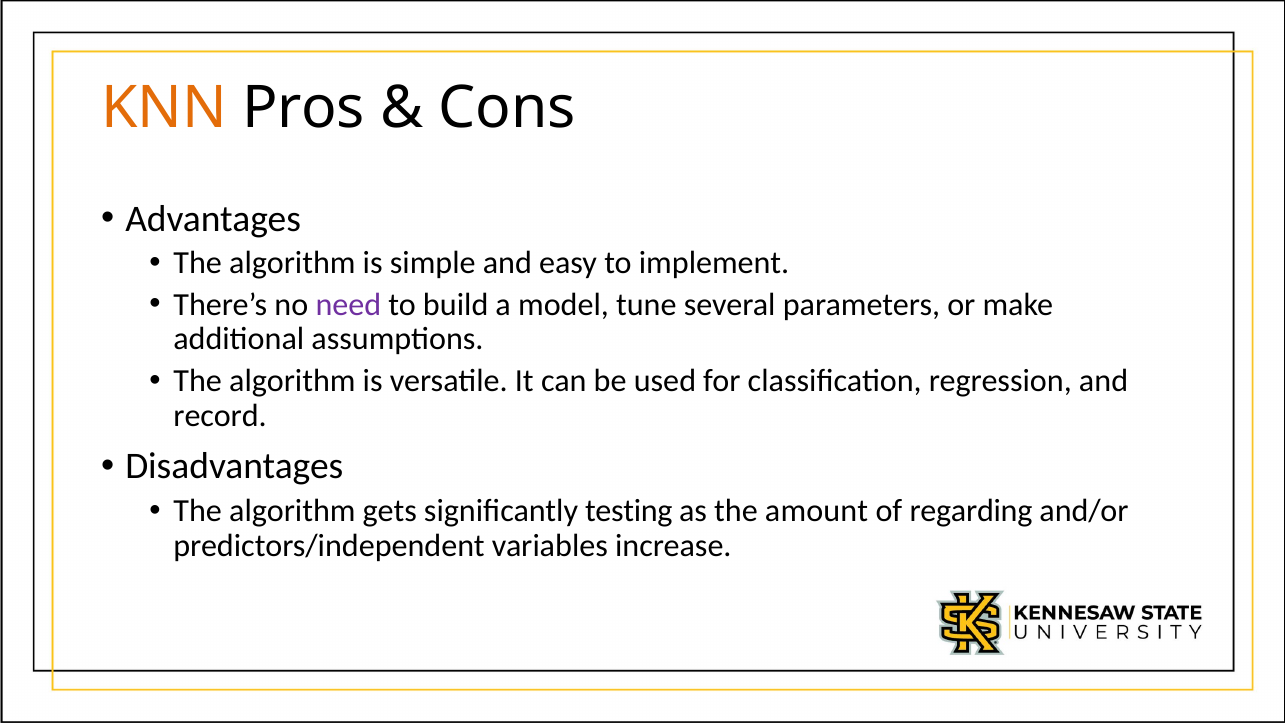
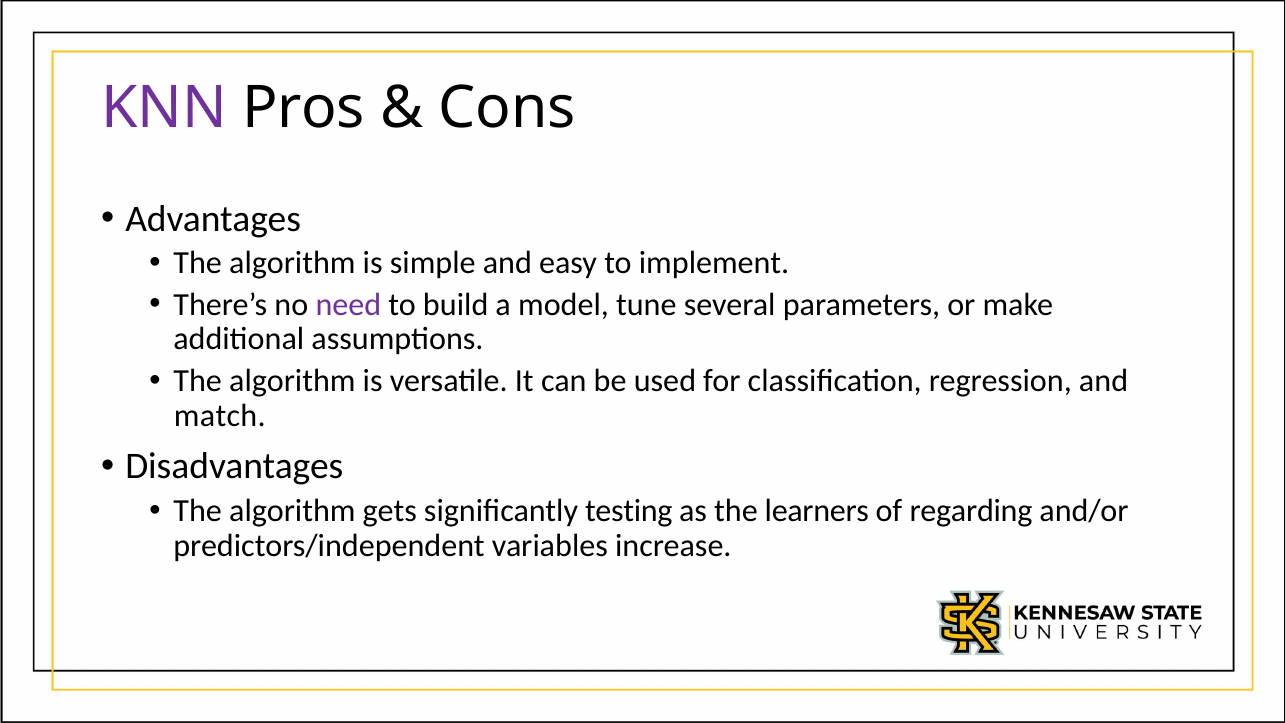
KNN colour: orange -> purple
record: record -> match
amount: amount -> learners
